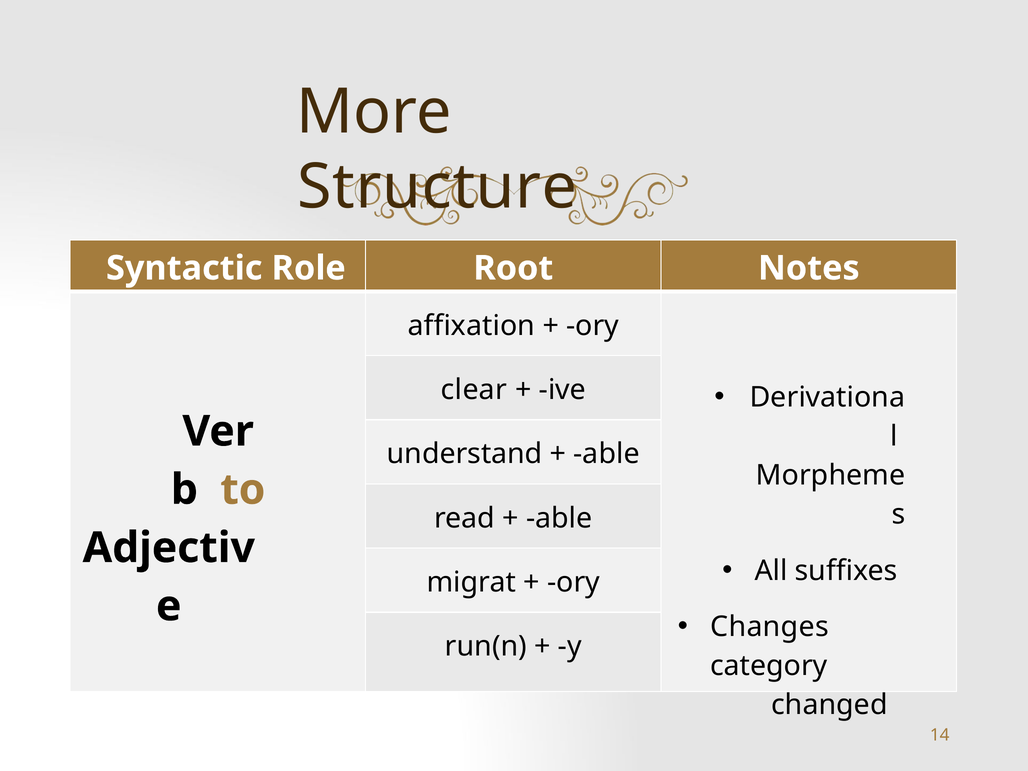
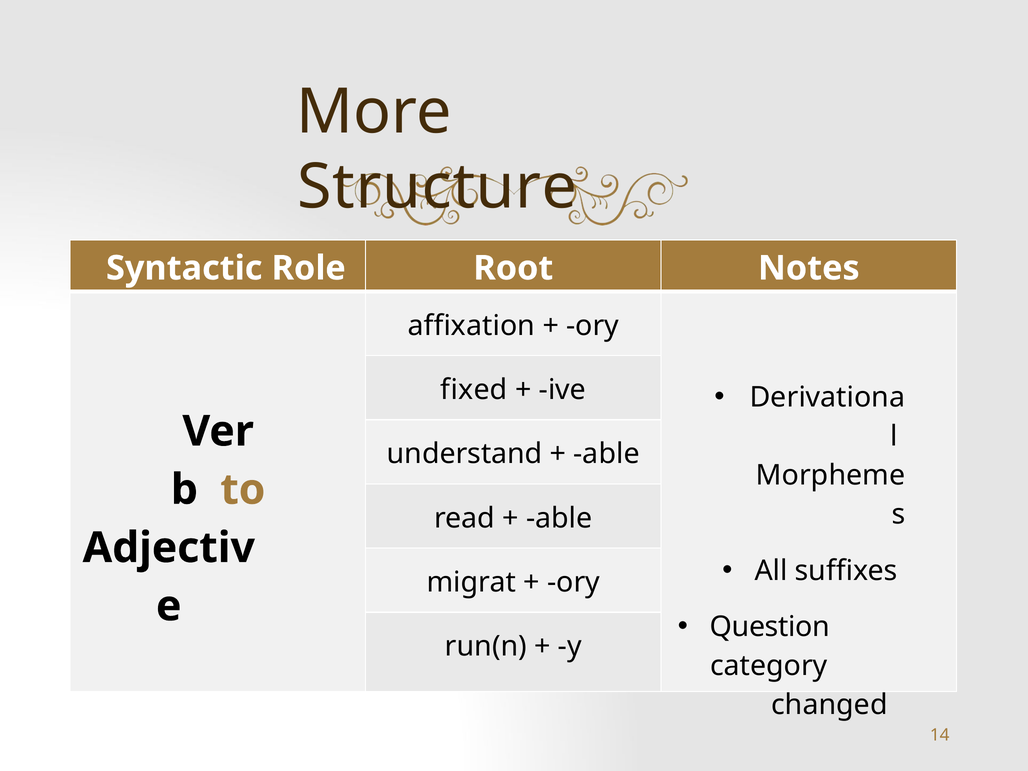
clear: clear -> fixed
Changes: Changes -> Question
